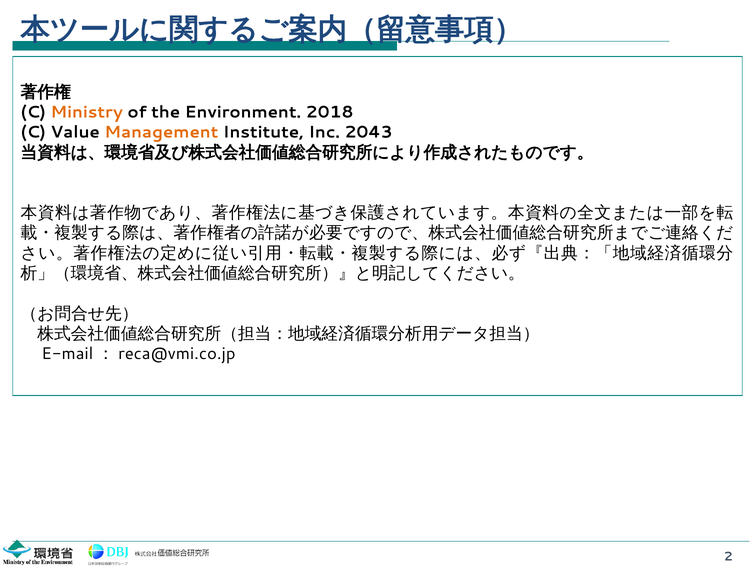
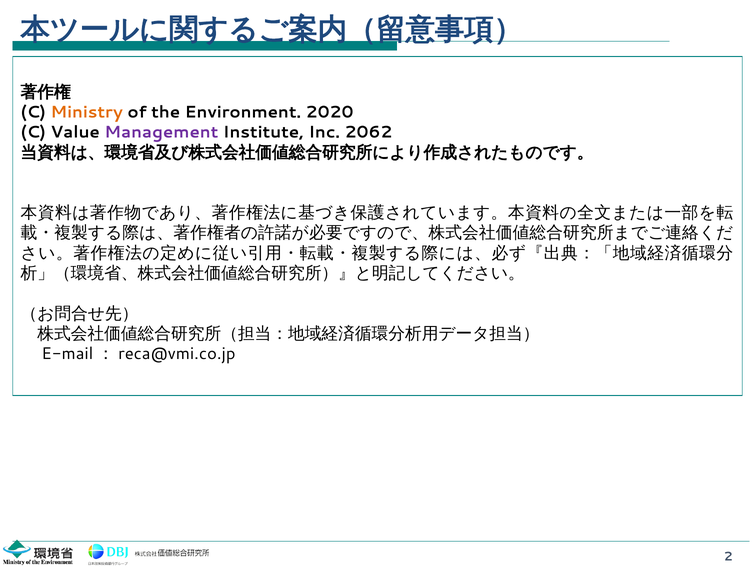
2018: 2018 -> 2020
Management colour: orange -> purple
2043: 2043 -> 2062
